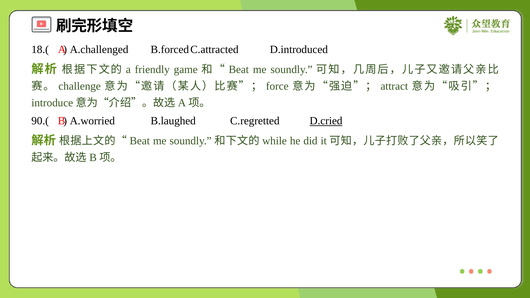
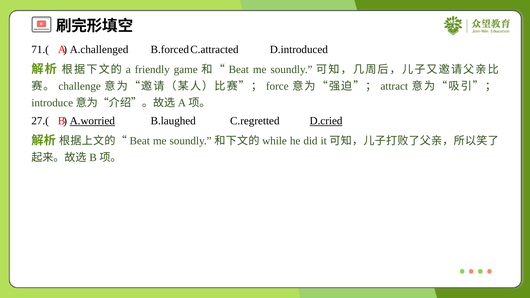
18.(: 18.( -> 71.(
90.(: 90.( -> 27.(
A.worried underline: none -> present
